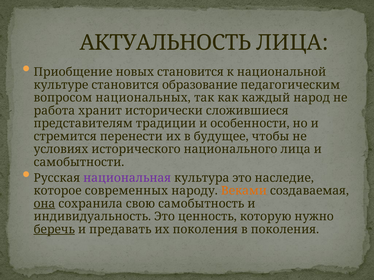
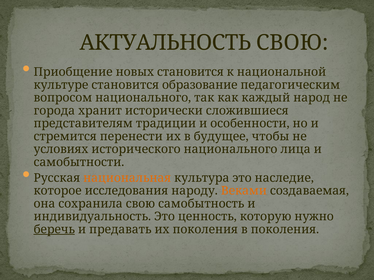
АКТУАЛЬНОСТЬ ЛИЦА: ЛИЦА -> СВОЮ
вопросом национальных: национальных -> национального
работа: работа -> города
национальная colour: purple -> orange
современных: современных -> исследования
она underline: present -> none
